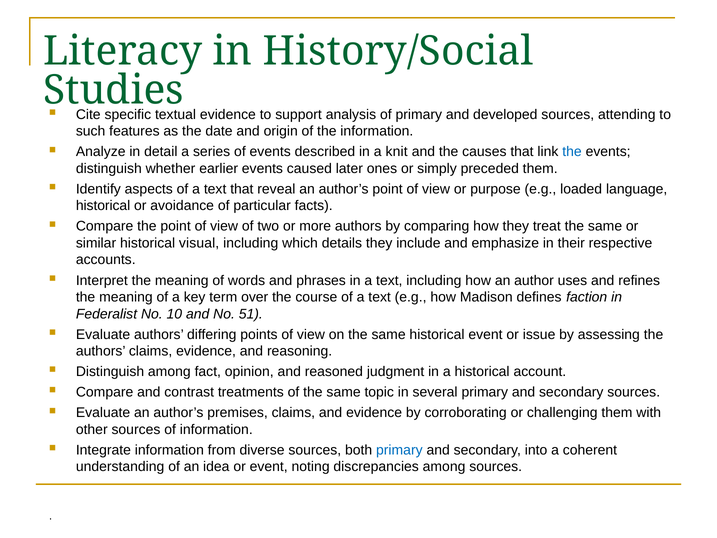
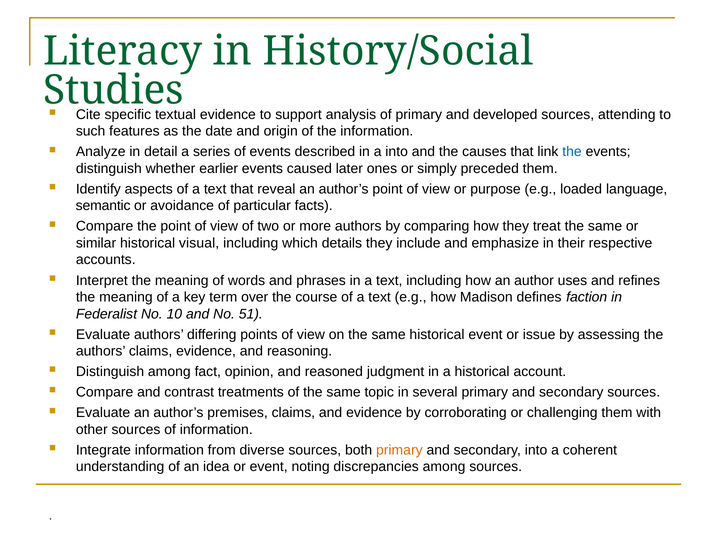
a knit: knit -> into
historical at (103, 206): historical -> semantic
primary at (399, 450) colour: blue -> orange
